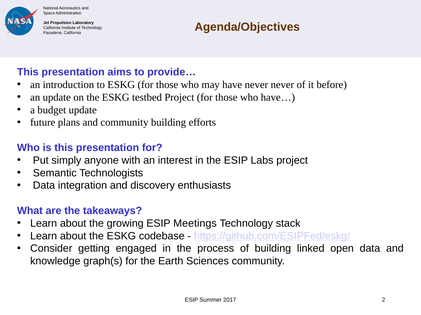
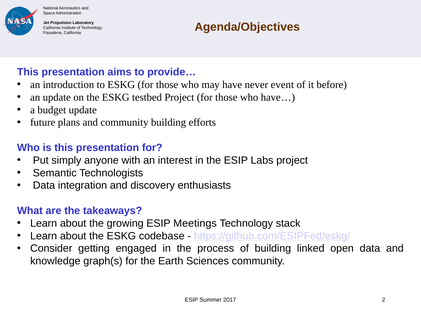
never never: never -> event
